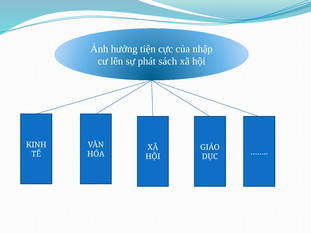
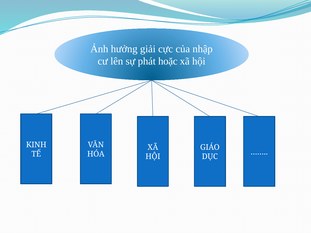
tiện: tiện -> giải
sách: sách -> hoặc
